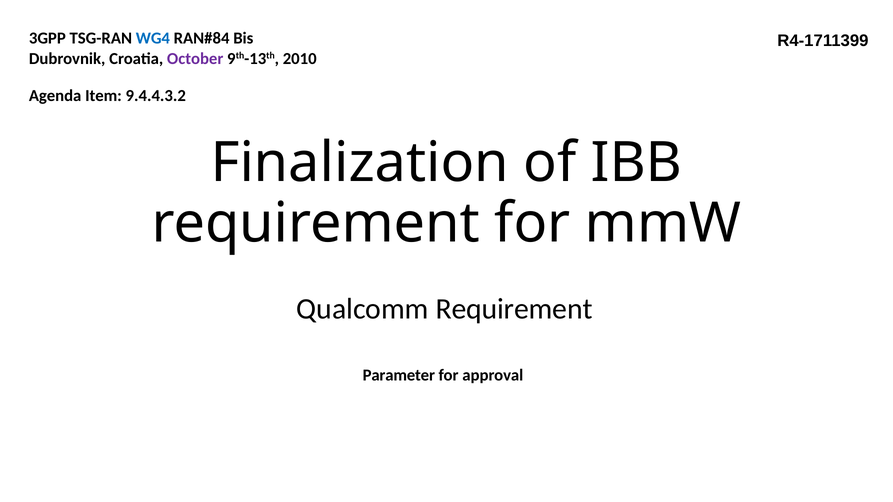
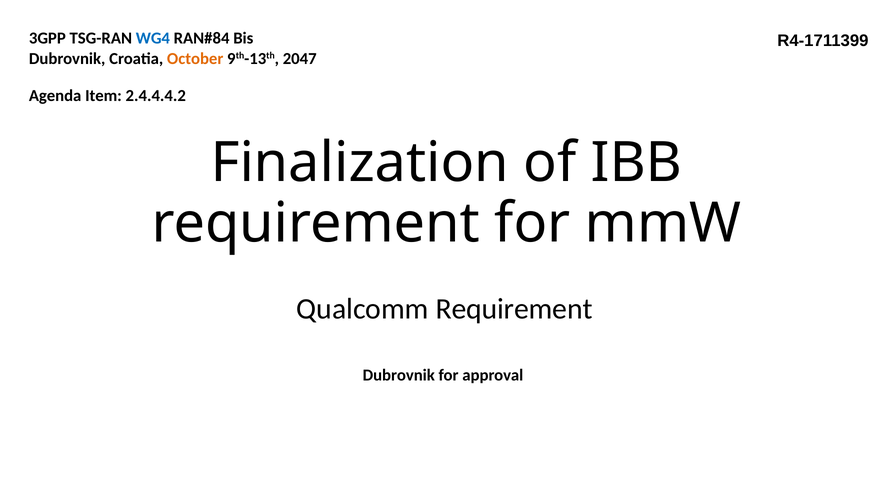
October colour: purple -> orange
2010: 2010 -> 2047
9.4.4.3.2: 9.4.4.3.2 -> 2.4.4.4.2
Parameter at (399, 375): Parameter -> Dubrovnik
